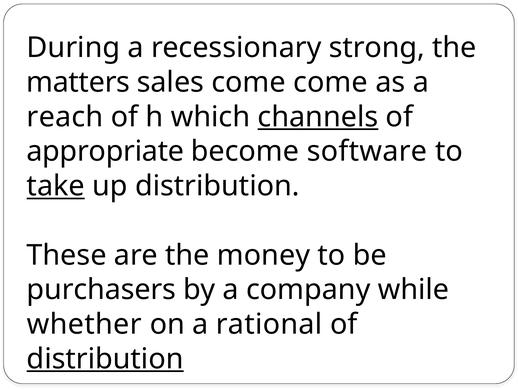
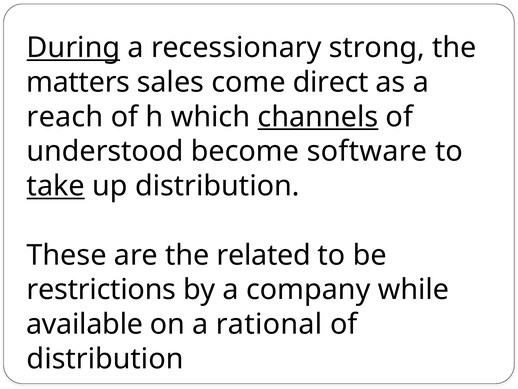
During underline: none -> present
come come: come -> direct
appropriate: appropriate -> understood
money: money -> related
purchasers: purchasers -> restrictions
whether: whether -> available
distribution at (105, 358) underline: present -> none
